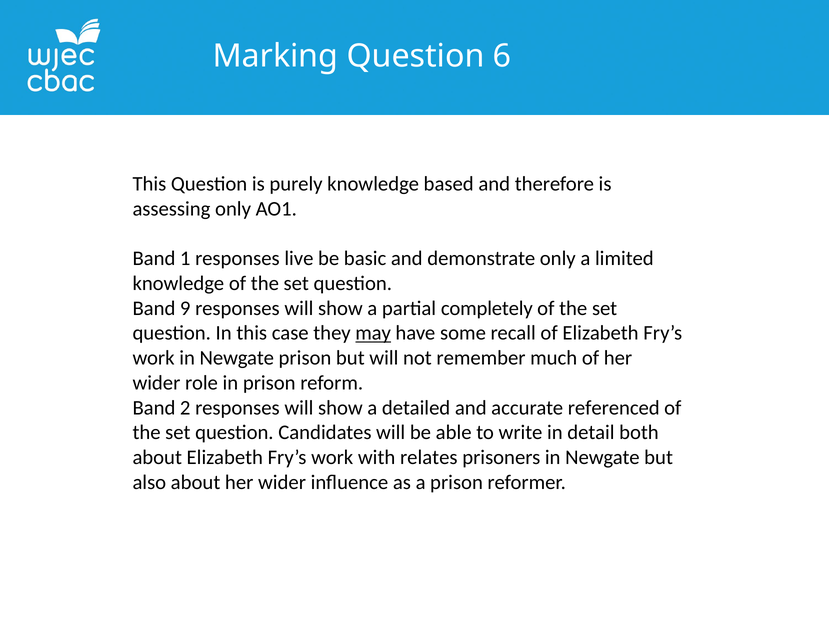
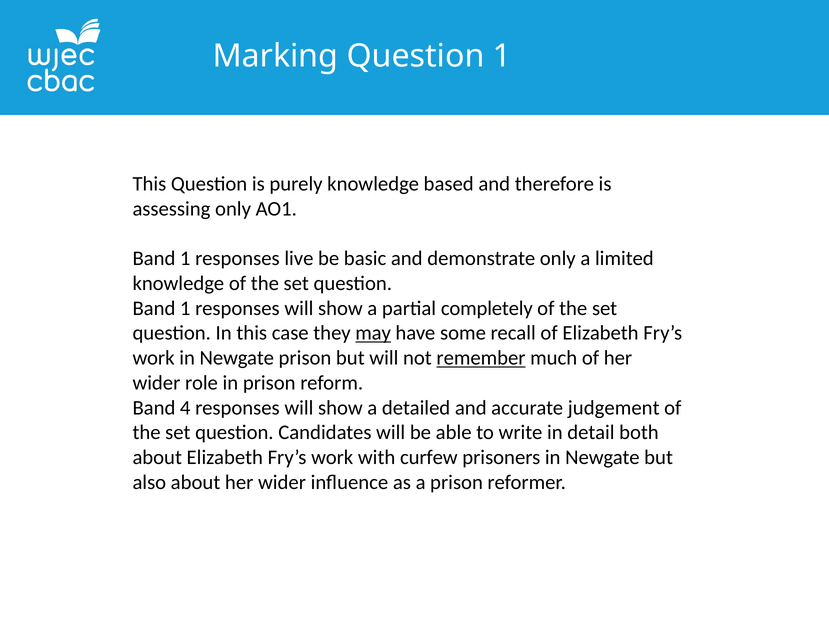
Question 6: 6 -> 1
9 at (185, 308): 9 -> 1
remember underline: none -> present
2: 2 -> 4
referenced: referenced -> judgement
relates: relates -> curfew
